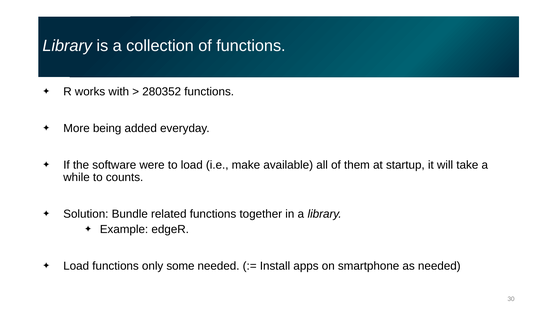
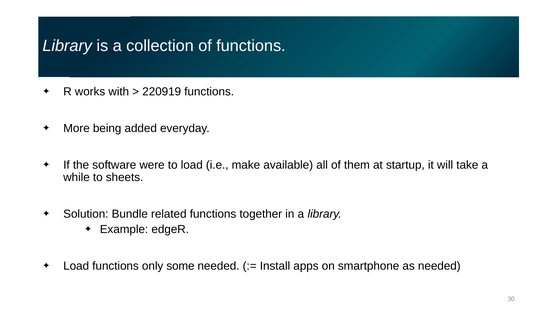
280352: 280352 -> 220919
counts: counts -> sheets
